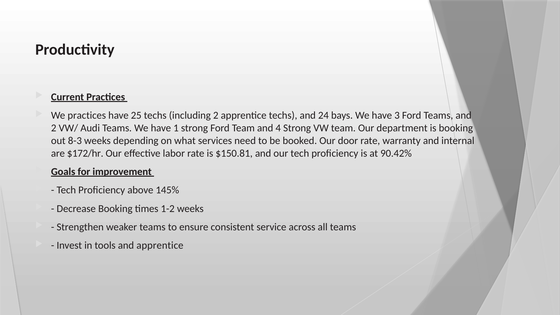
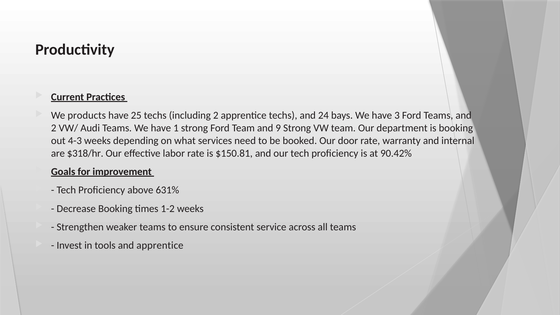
We practices: practices -> products
4: 4 -> 9
8-3: 8-3 -> 4-3
$172/hr: $172/hr -> $318/hr
145%: 145% -> 631%
